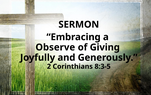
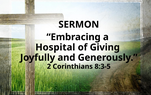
Observe: Observe -> Hospital
